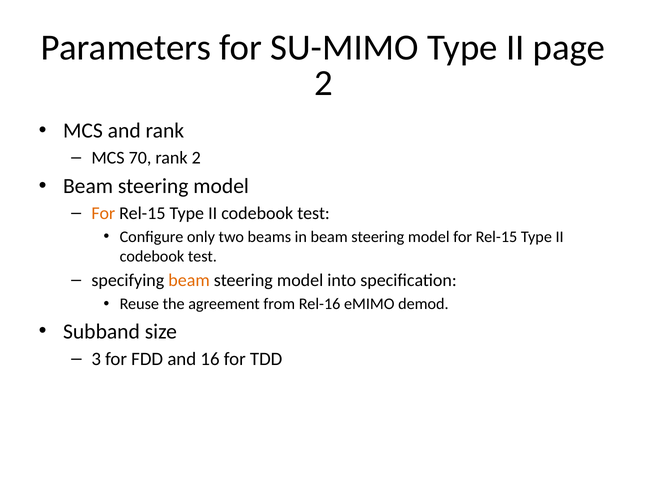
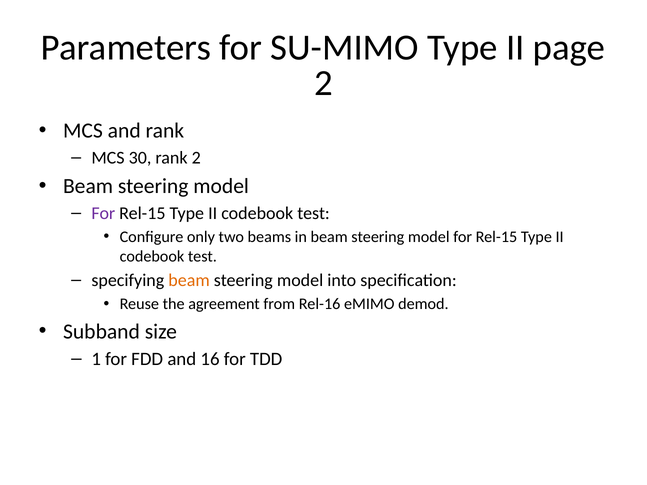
70: 70 -> 30
For at (103, 213) colour: orange -> purple
3: 3 -> 1
